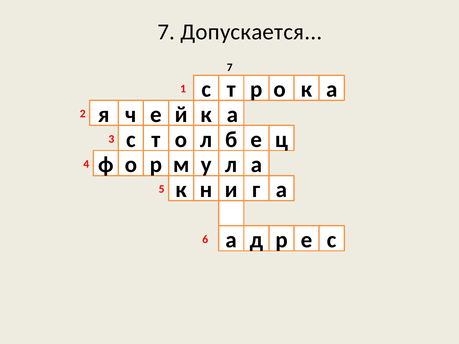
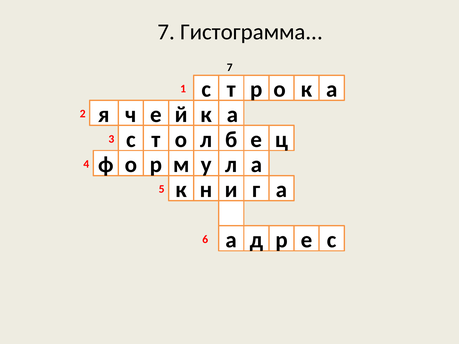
Допускается: Допускается -> Гистограмма
